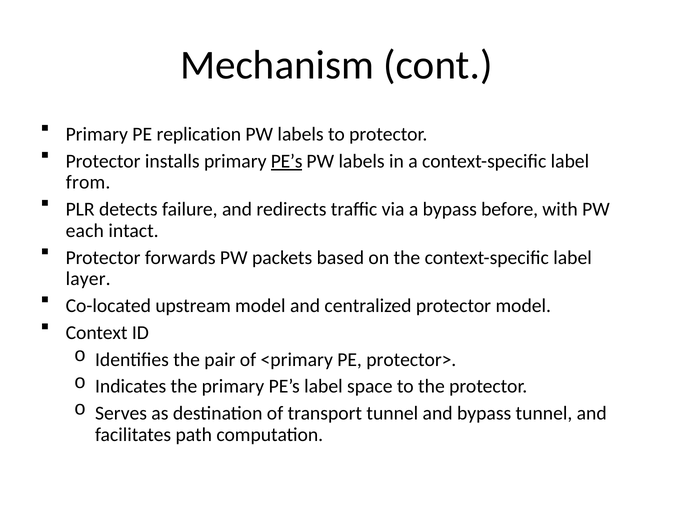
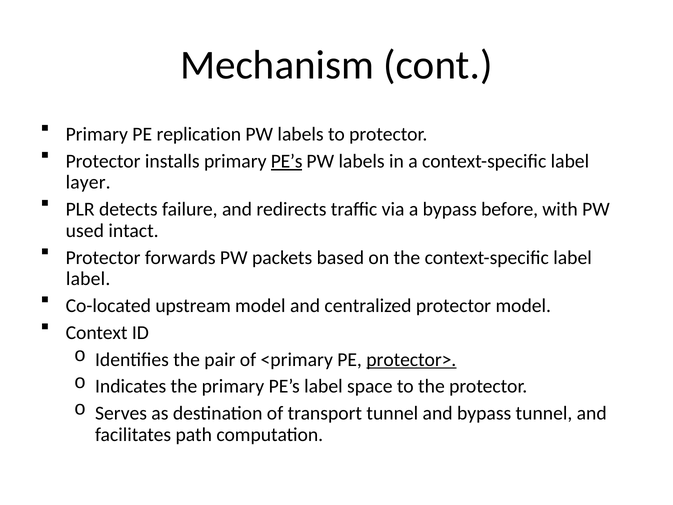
from: from -> layer
each: each -> used
layer at (88, 279): layer -> label
protector> underline: none -> present
